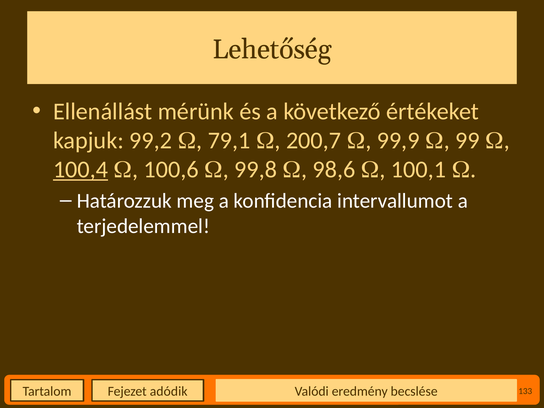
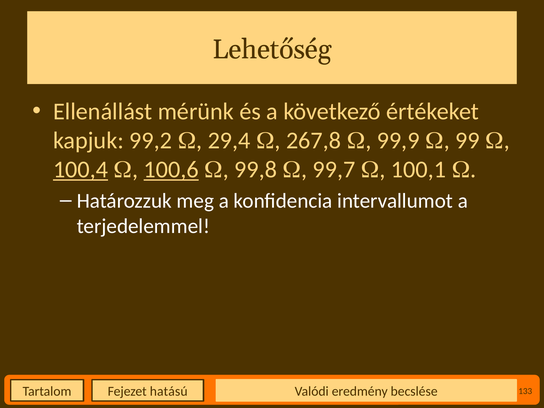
79,1: 79,1 -> 29,4
200,7: 200,7 -> 267,8
100,6 underline: none -> present
98,6: 98,6 -> 99,7
adódik: adódik -> hatású
